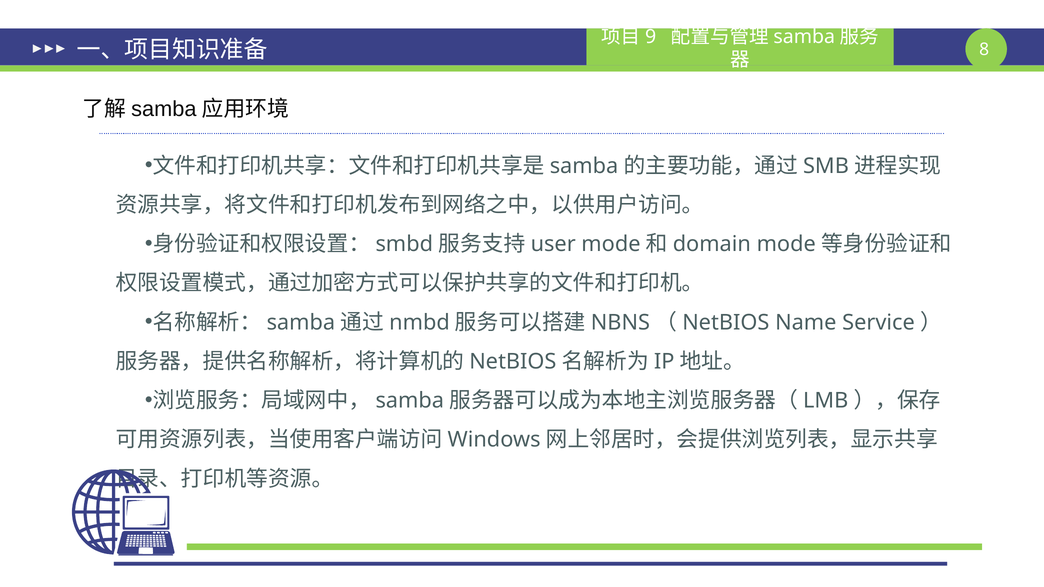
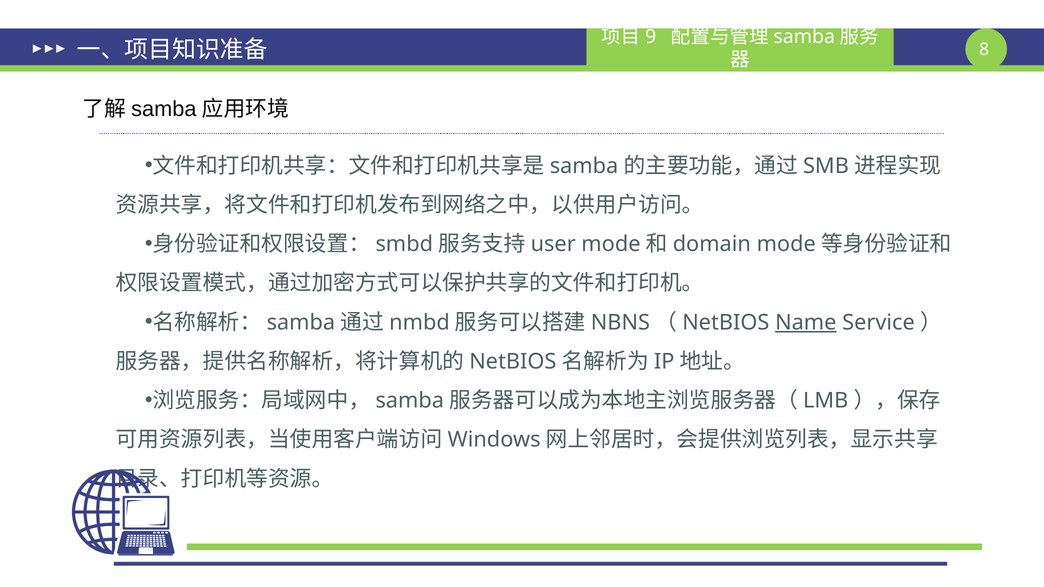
Name underline: none -> present
